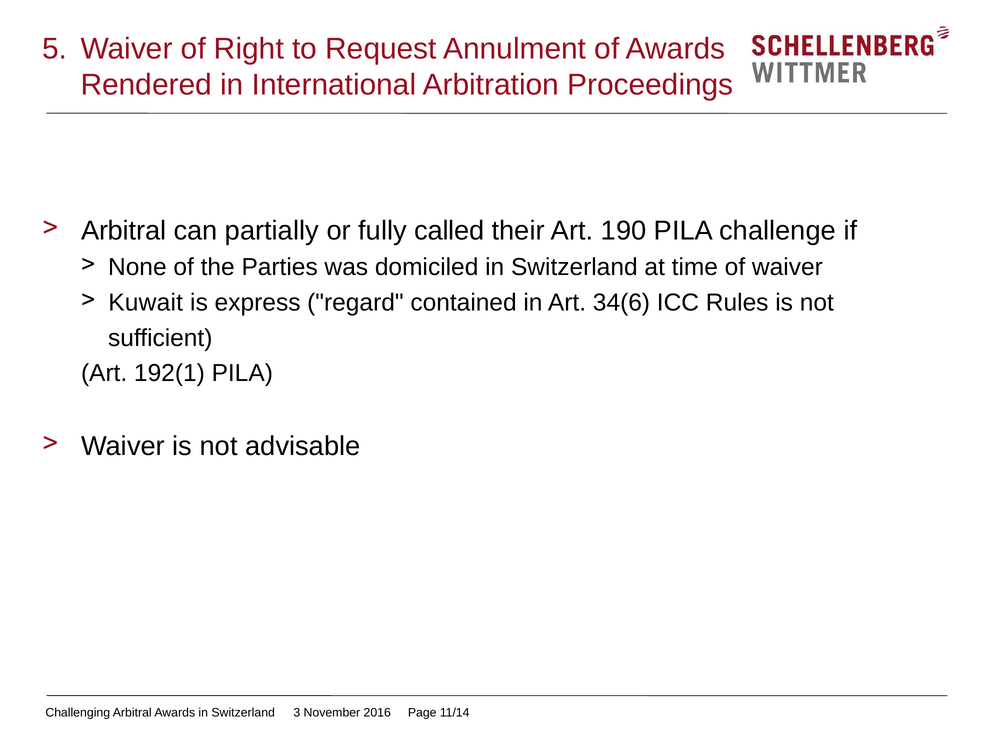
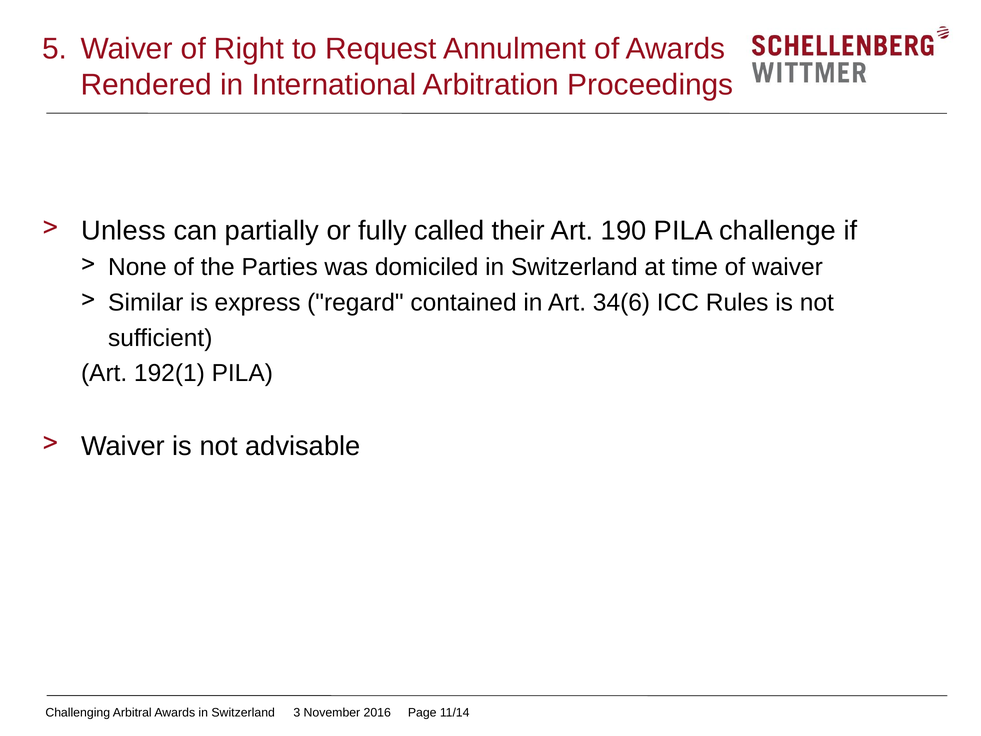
Arbitral at (124, 230): Arbitral -> Unless
Kuwait: Kuwait -> Similar
